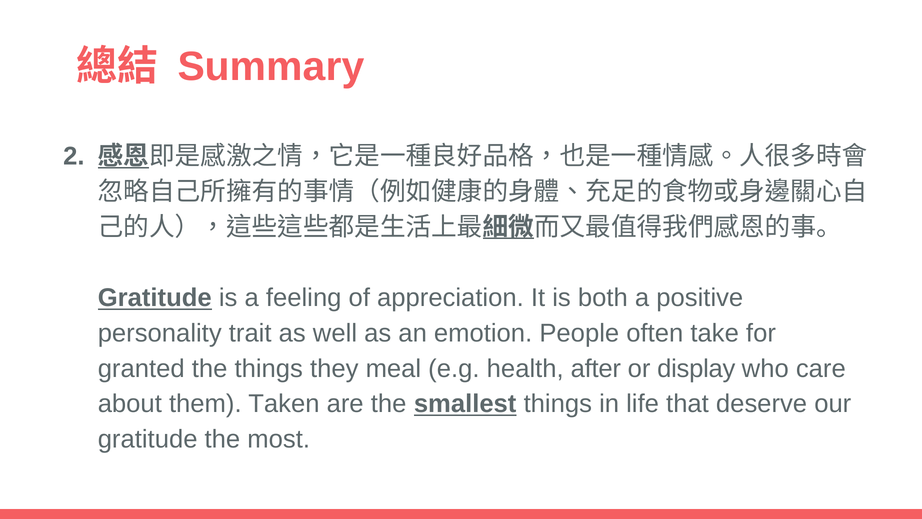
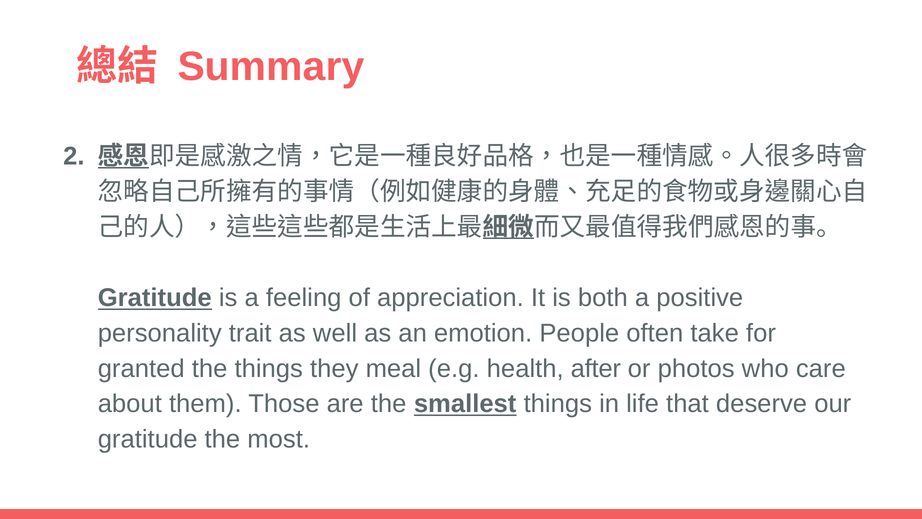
display: display -> photos
Taken: Taken -> Those
